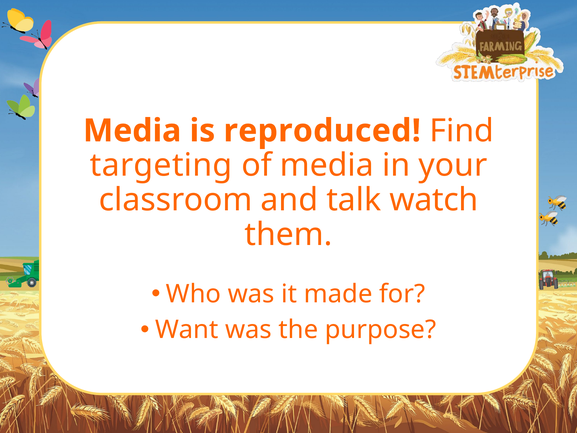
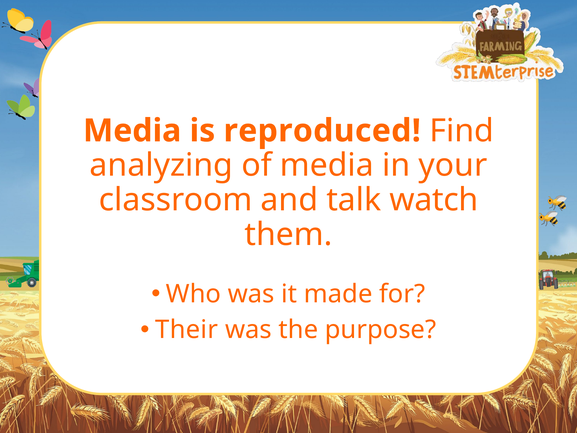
targeting: targeting -> analyzing
Want: Want -> Their
